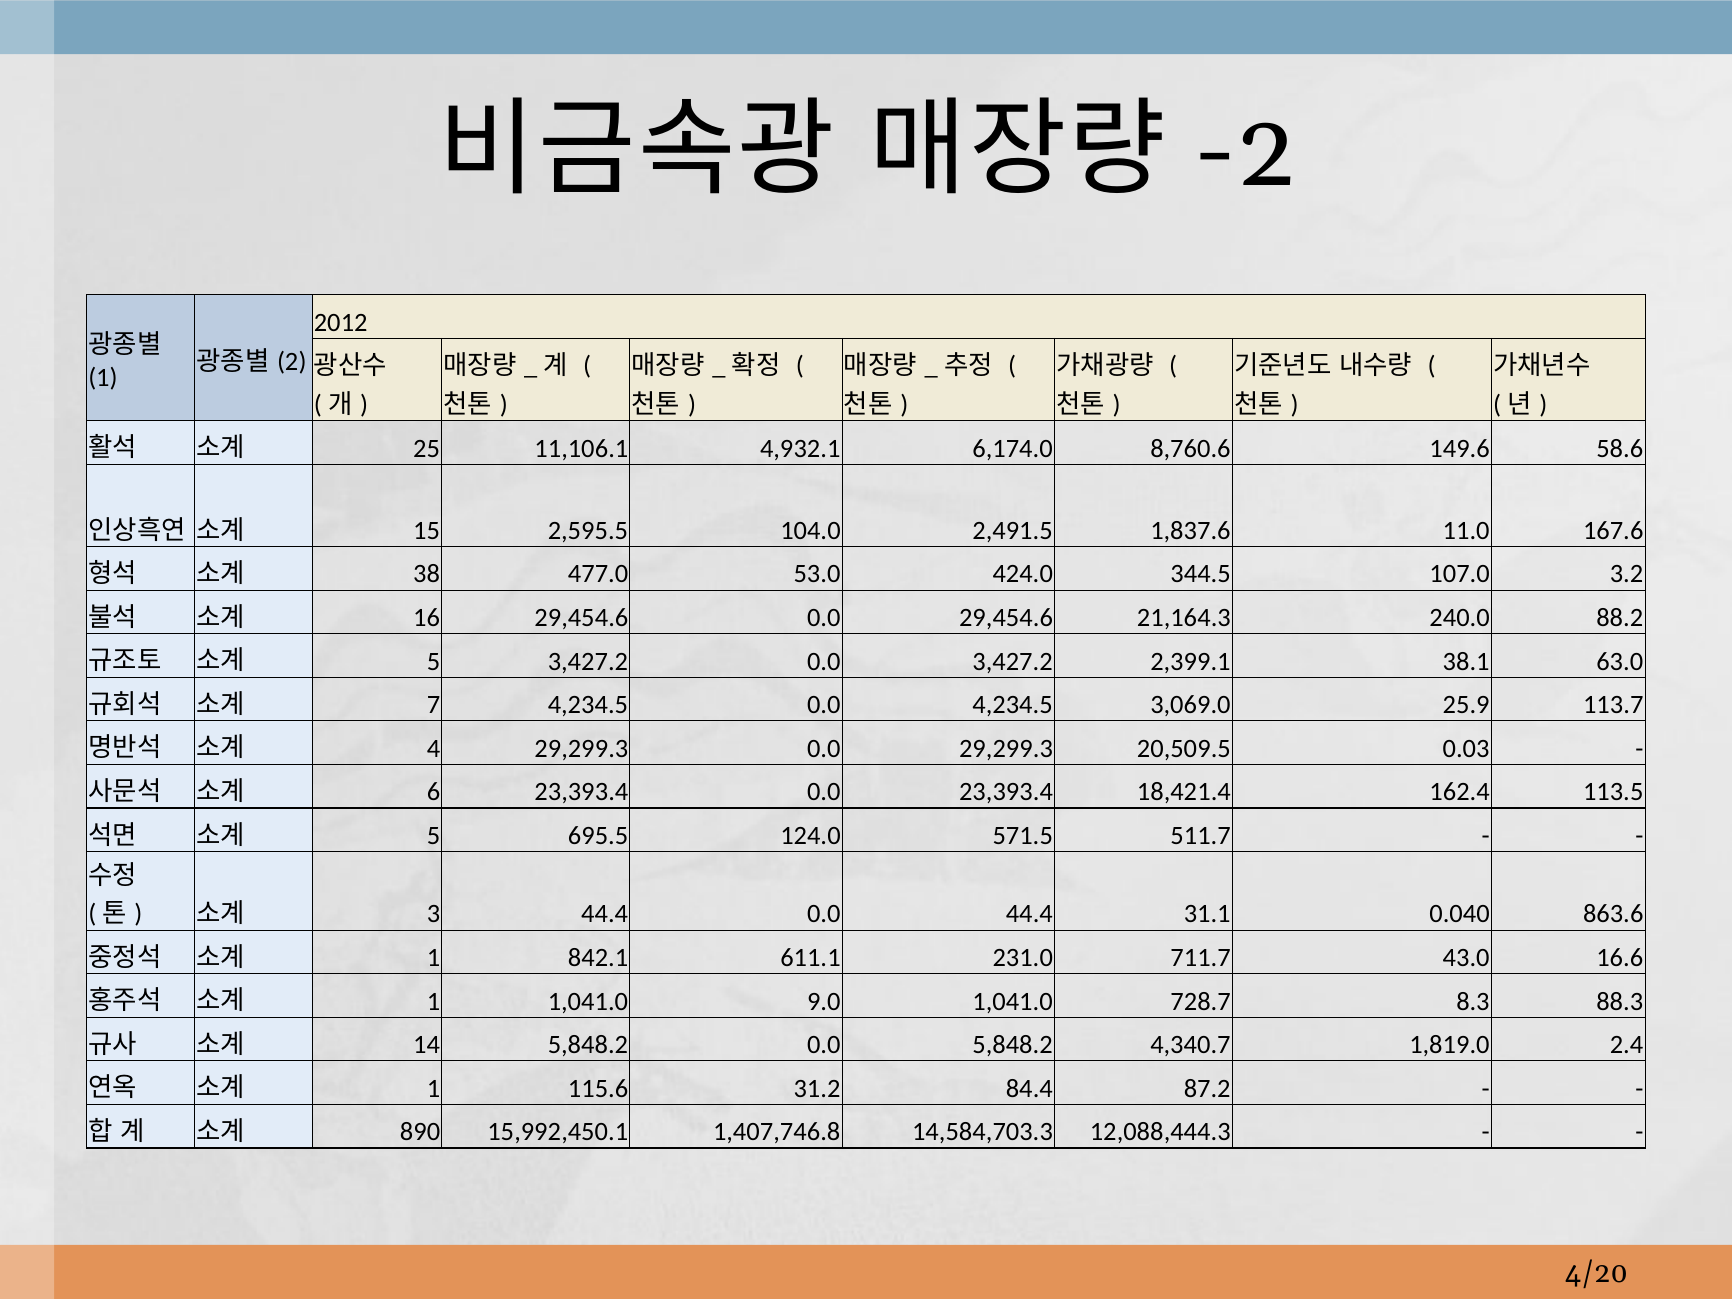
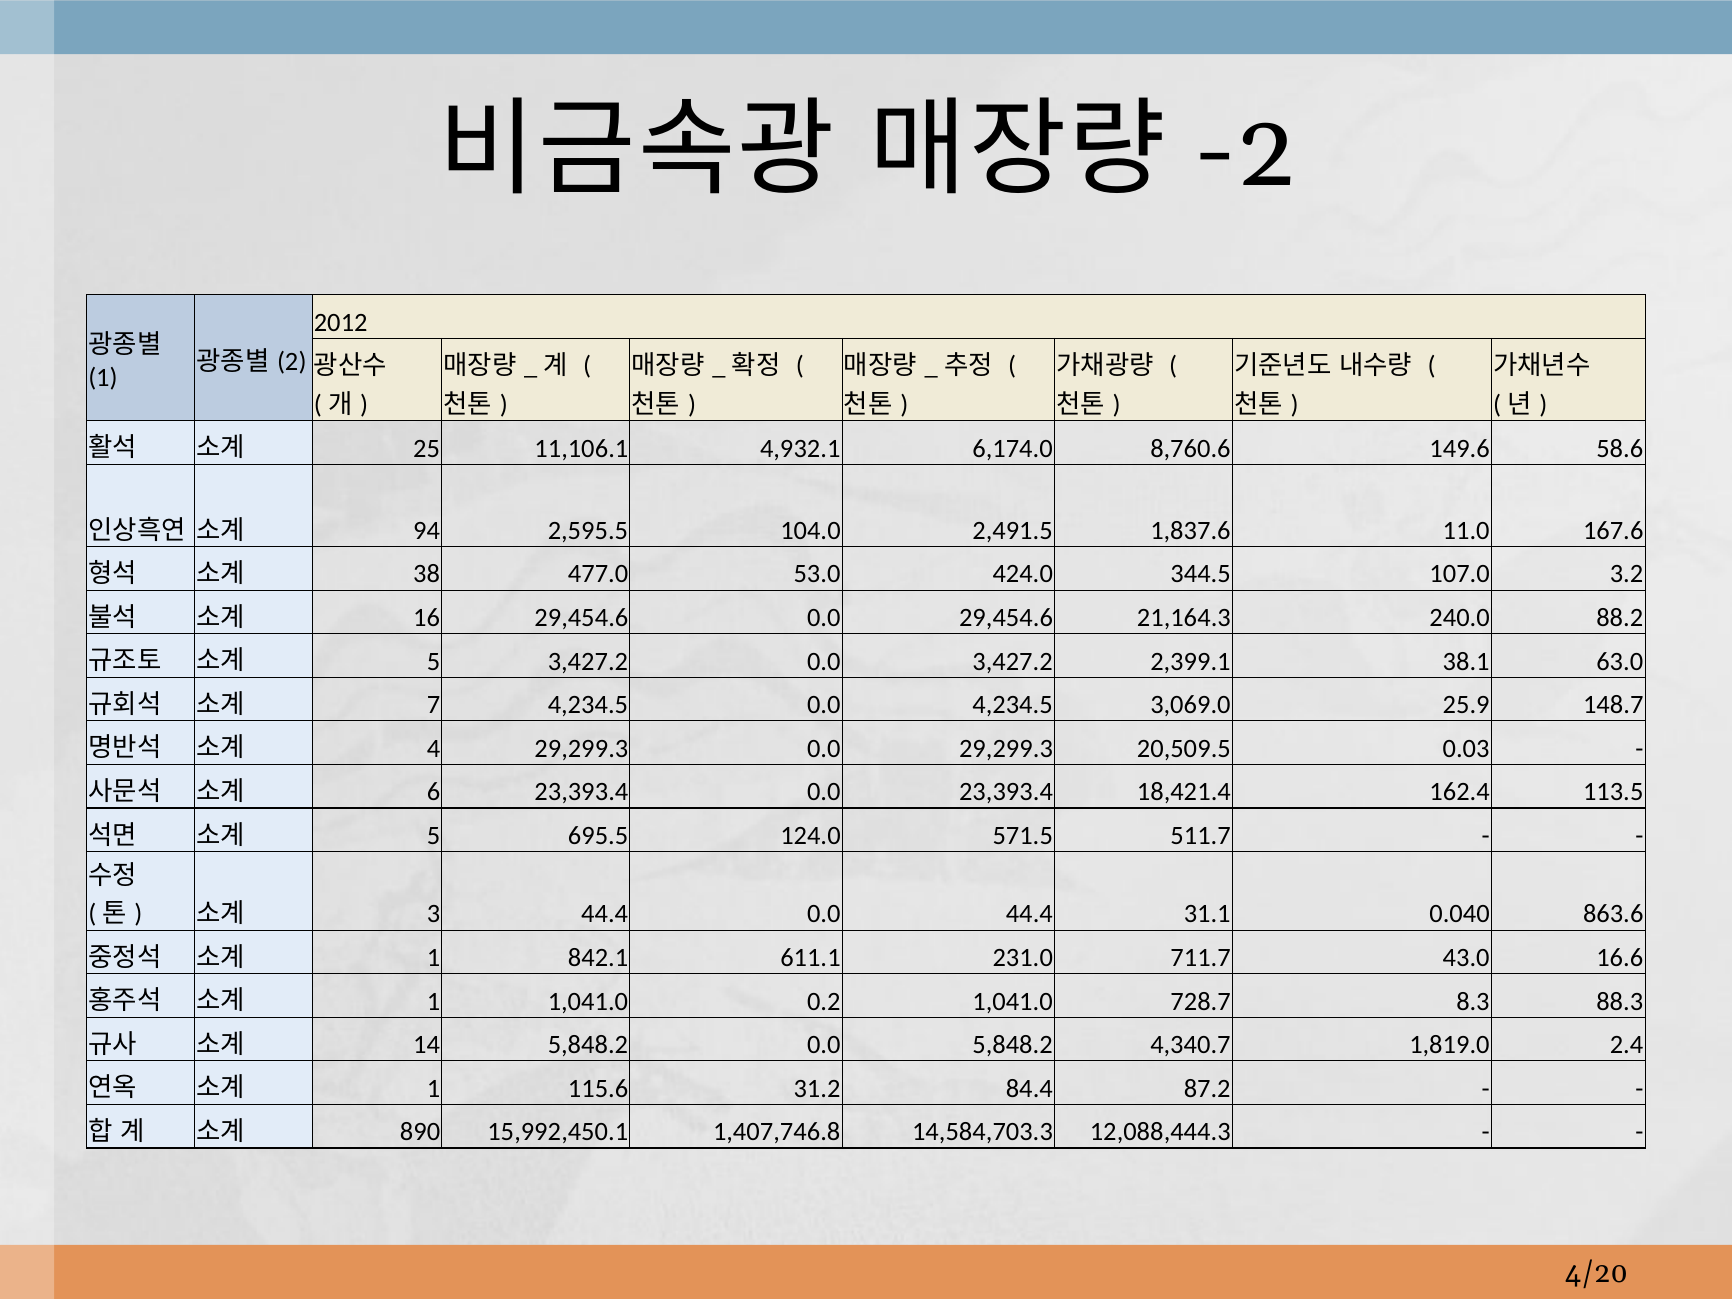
15: 15 -> 94
113.7: 113.7 -> 148.7
9.0: 9.0 -> 0.2
